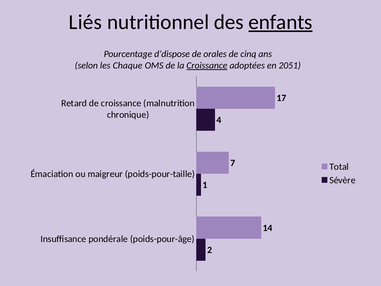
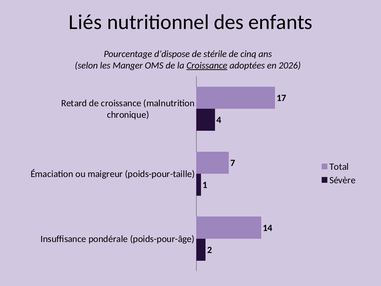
enfants underline: present -> none
orales: orales -> stérile
Chaque: Chaque -> Manger
2051: 2051 -> 2026
